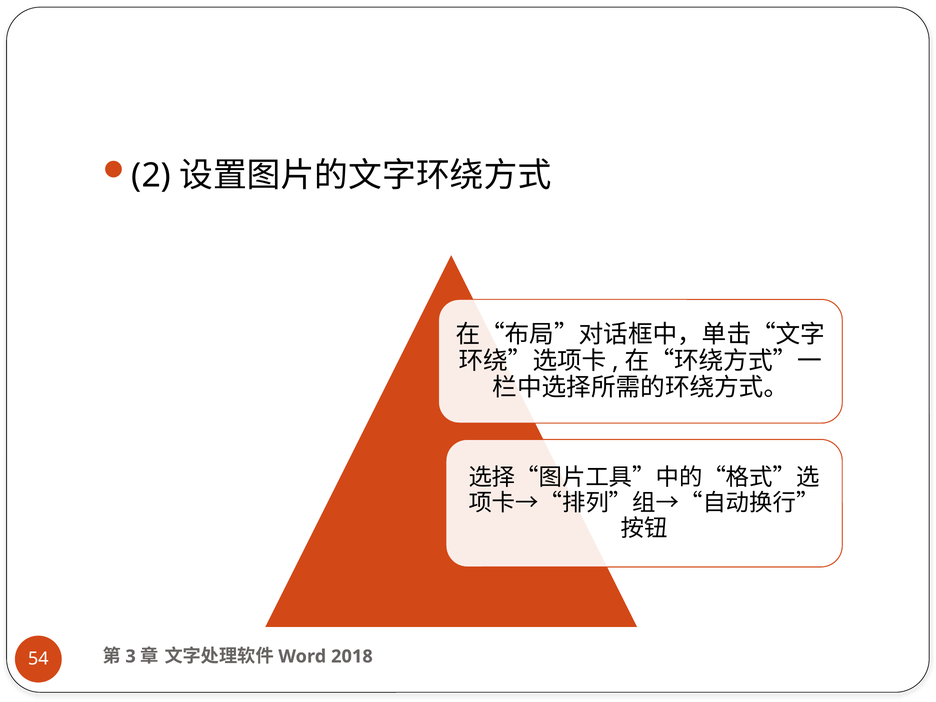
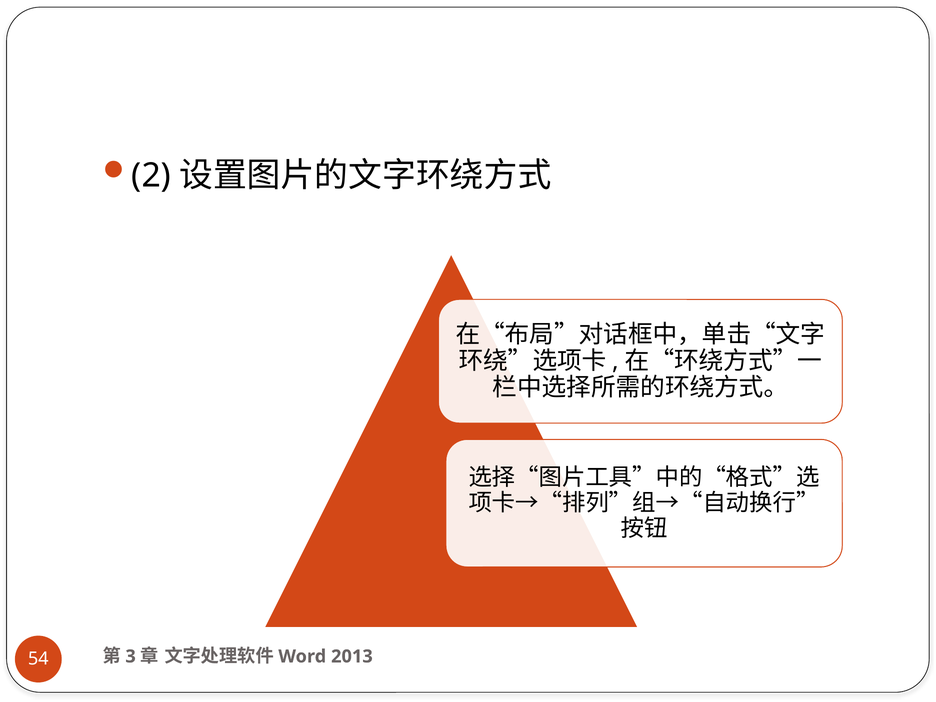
2018: 2018 -> 2013
